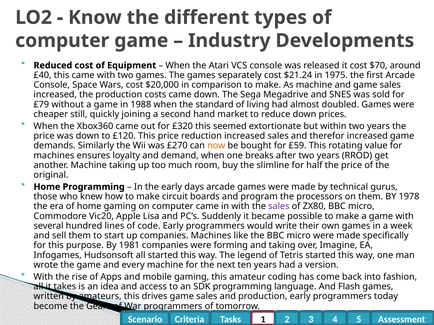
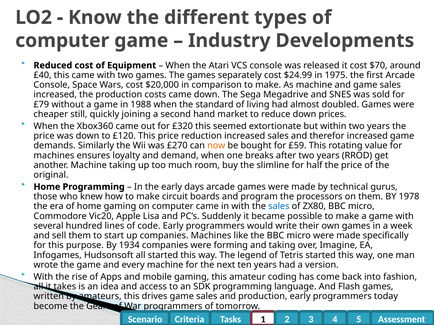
$21.24: $21.24 -> $24.99
sales at (279, 207) colour: purple -> blue
1981: 1981 -> 1934
